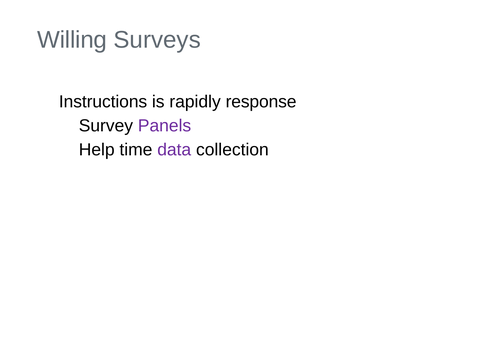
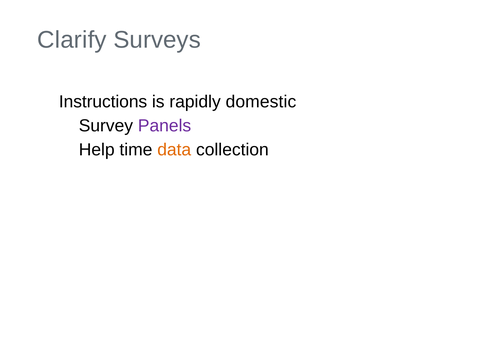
Willing: Willing -> Clarify
response: response -> domestic
data colour: purple -> orange
